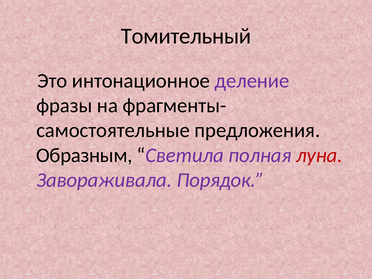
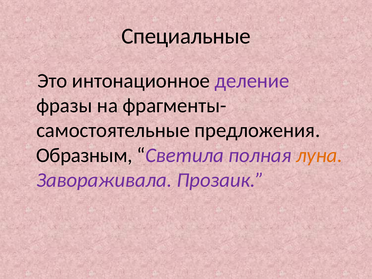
Томительный: Томительный -> Специальные
луна colour: red -> orange
Порядок: Порядок -> Прозаик
